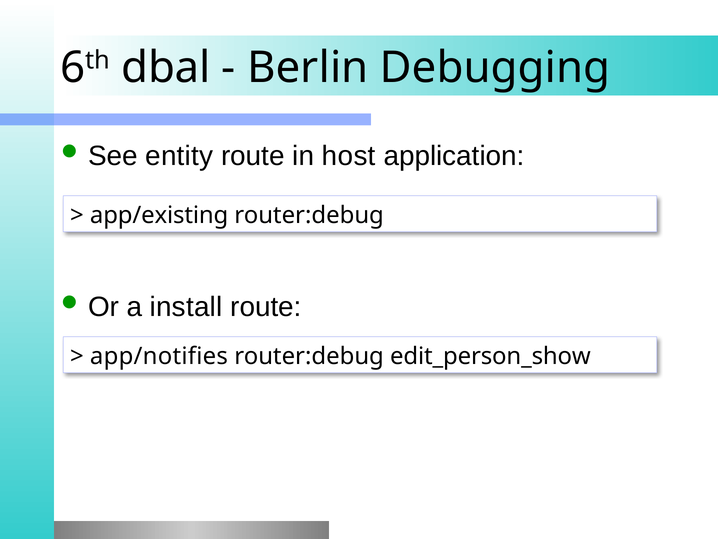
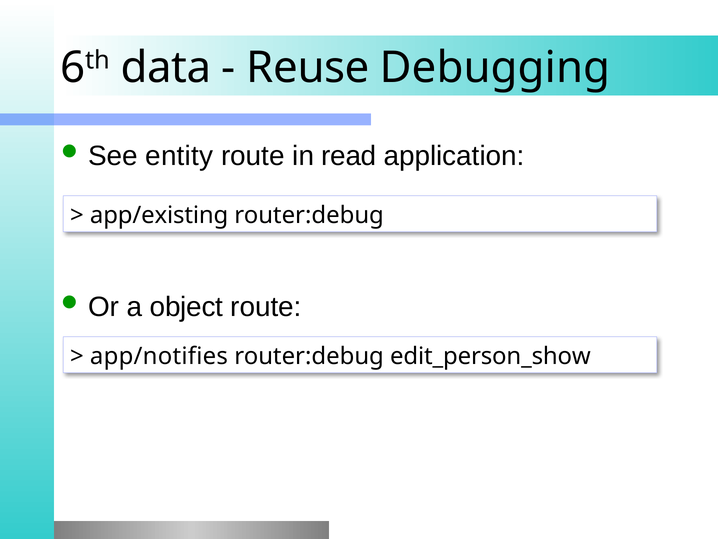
dbal: dbal -> data
Berlin: Berlin -> Reuse
host: host -> read
install: install -> object
